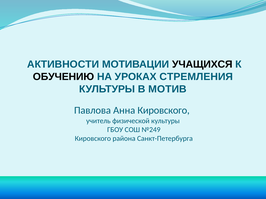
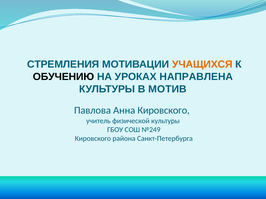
АКТИВНОСТИ: АКТИВНОСТИ -> СТРЕМЛЕНИЯ
УЧАЩИХСЯ colour: black -> orange
СТРЕМЛЕНИЯ: СТРЕМЛЕНИЯ -> НАПРАВЛЕНА
